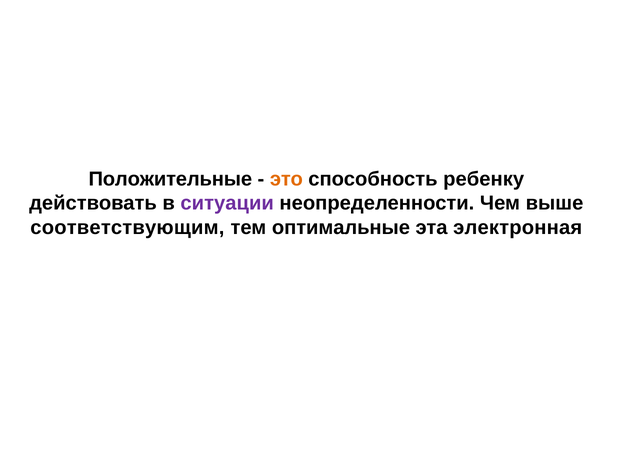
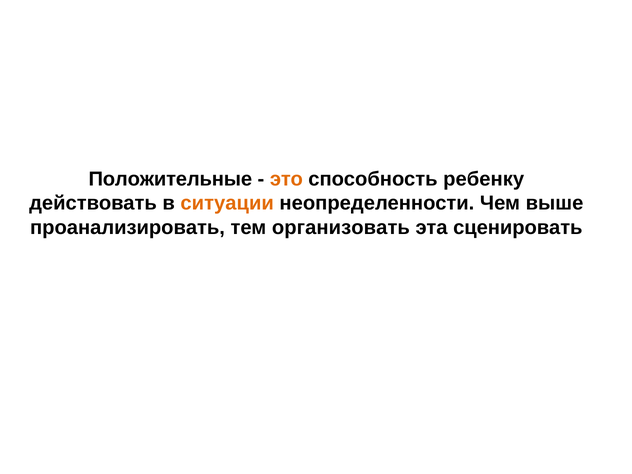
ситуации colour: purple -> orange
соответствующим: соответствующим -> проанализировать
оптимальные: оптимальные -> организовать
электронная: электронная -> сценировать
